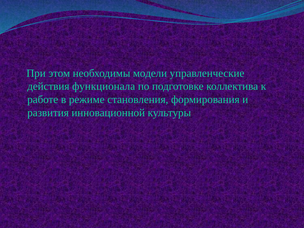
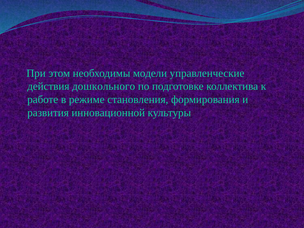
функционала: функционала -> дошкольного
